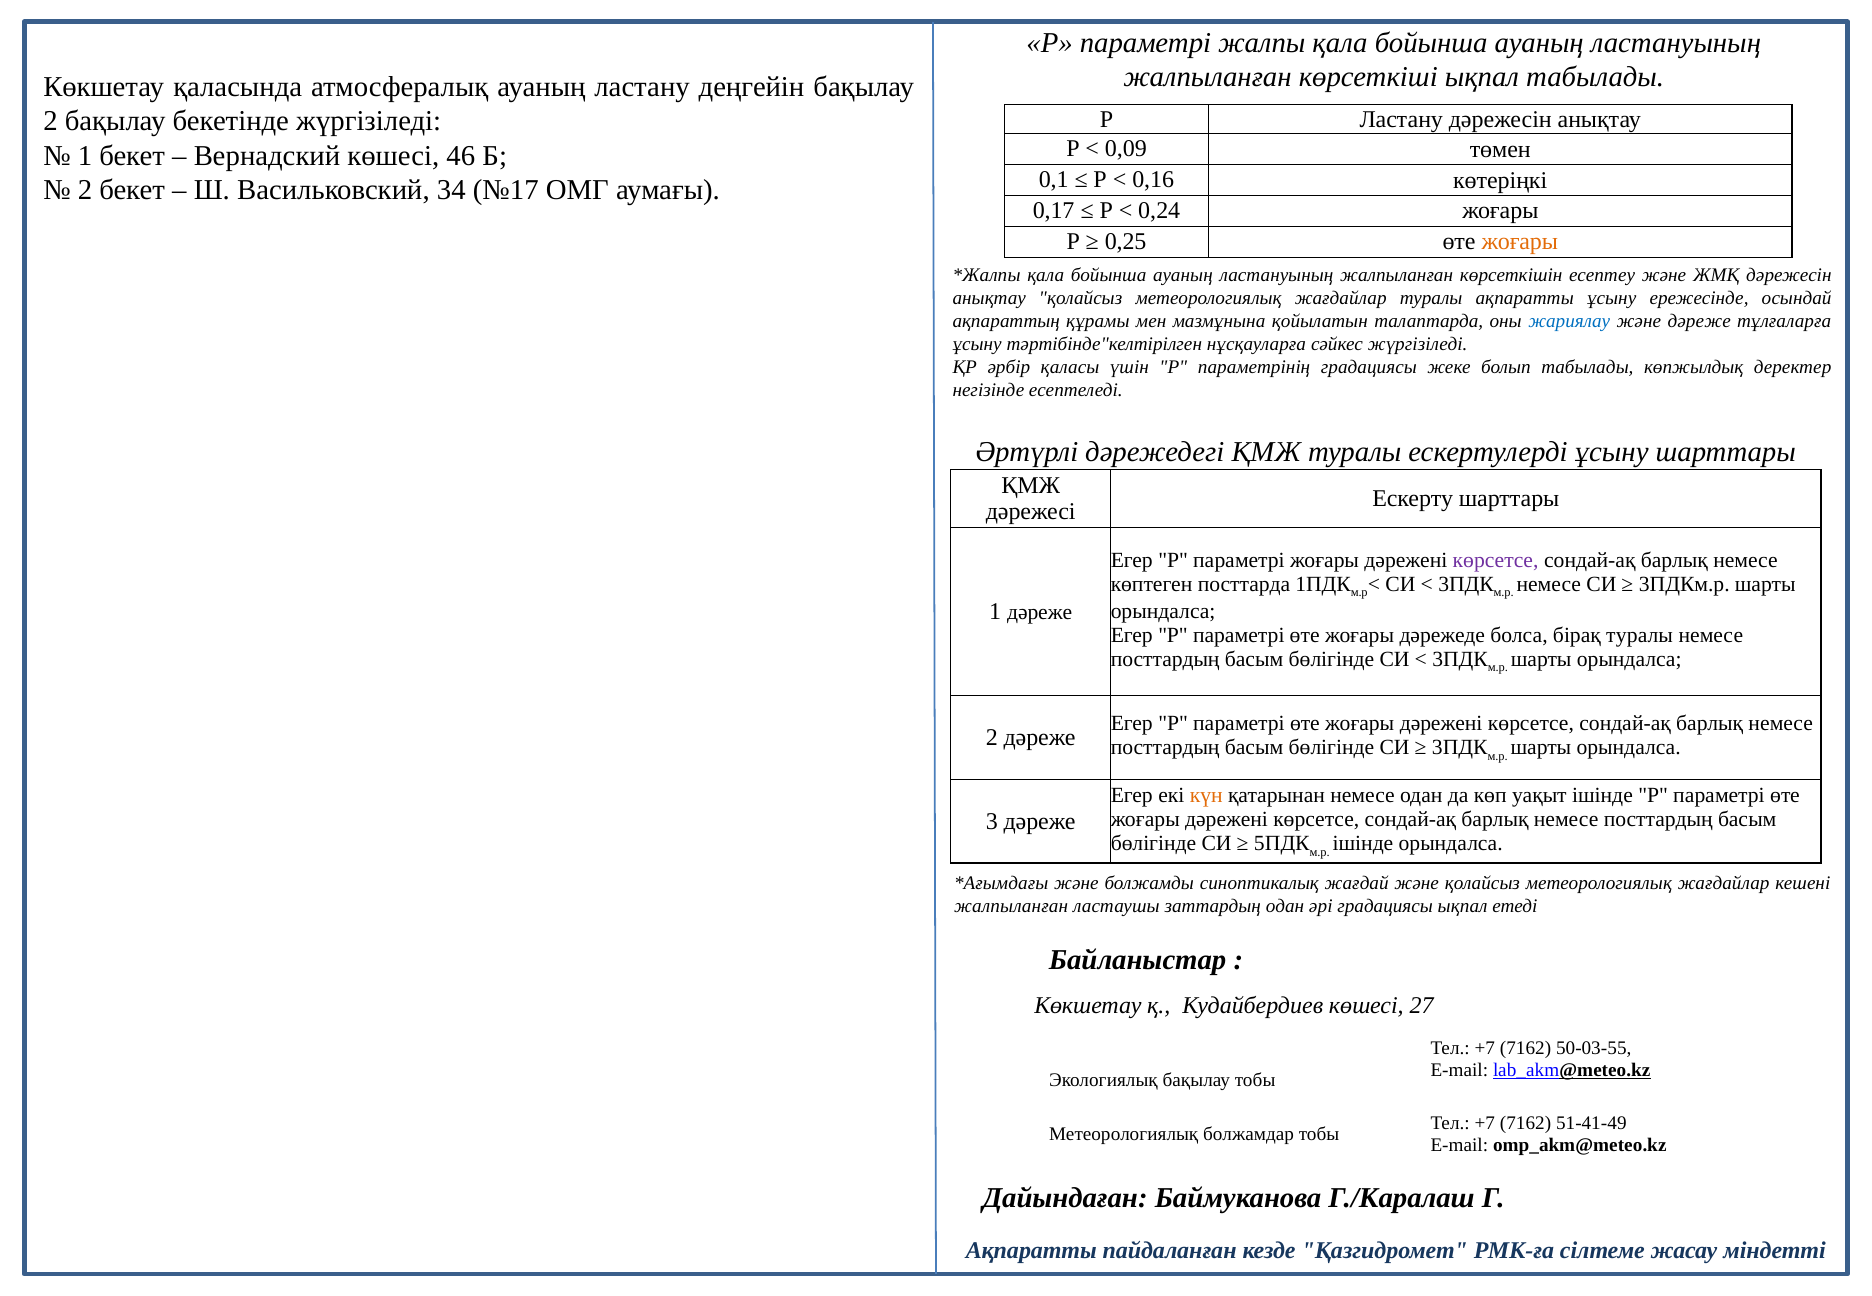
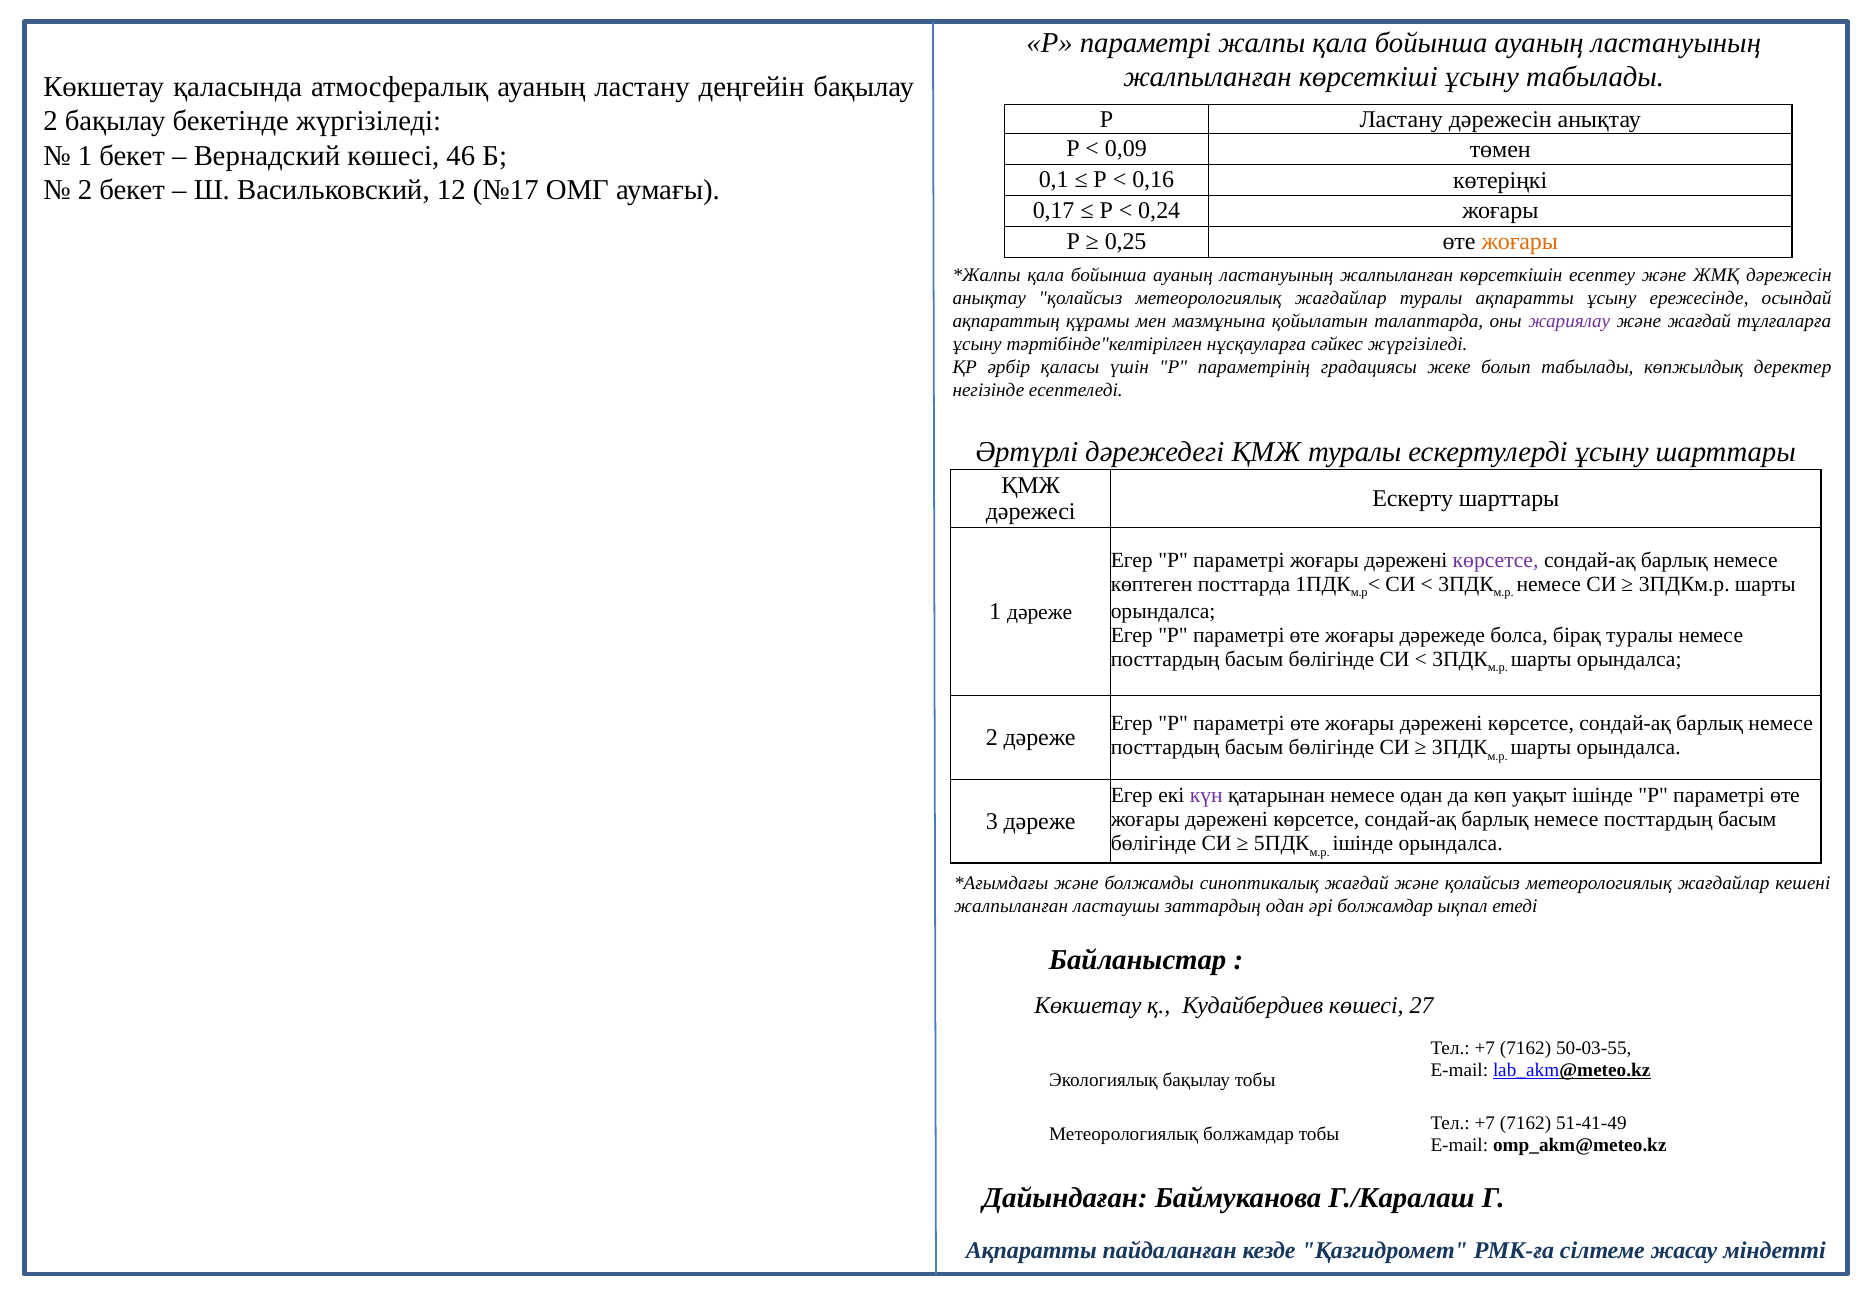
көрсеткіші ықпал: ықпал -> ұсыну
34: 34 -> 12
жариялау colour: blue -> purple
және дәреже: дәреже -> жағдай
күн colour: orange -> purple
әрі градациясы: градациясы -> болжамдар
